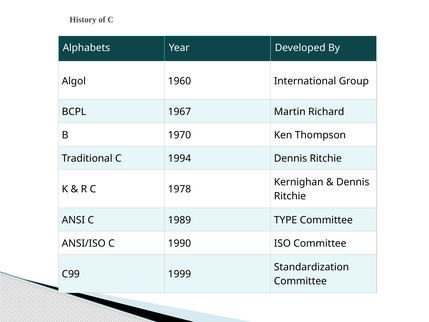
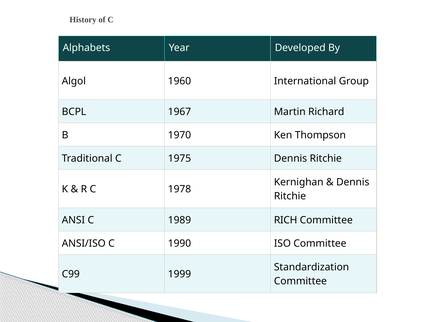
1994: 1994 -> 1975
TYPE: TYPE -> RICH
